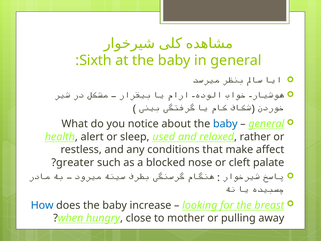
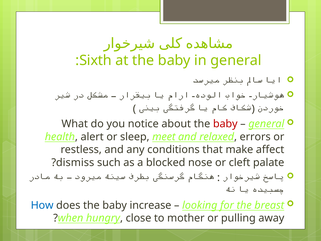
baby at (225, 124) colour: blue -> red
used: used -> meet
rather: rather -> errors
greater: greater -> dismiss
